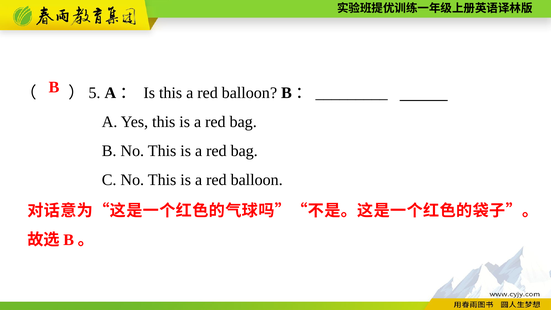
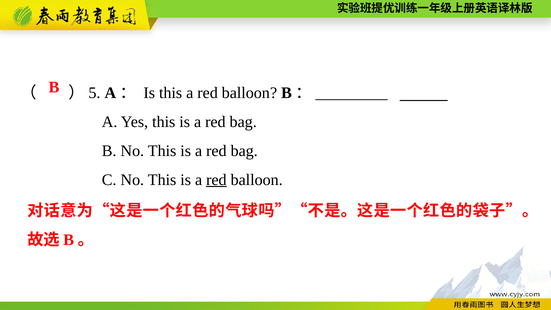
red at (216, 180) underline: none -> present
